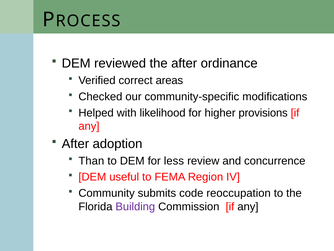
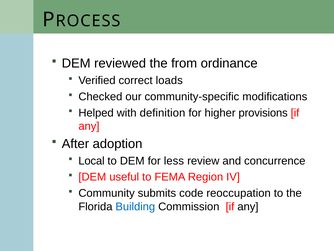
the after: after -> from
areas: areas -> loads
likelihood: likelihood -> definition
Than: Than -> Local
Building colour: purple -> blue
